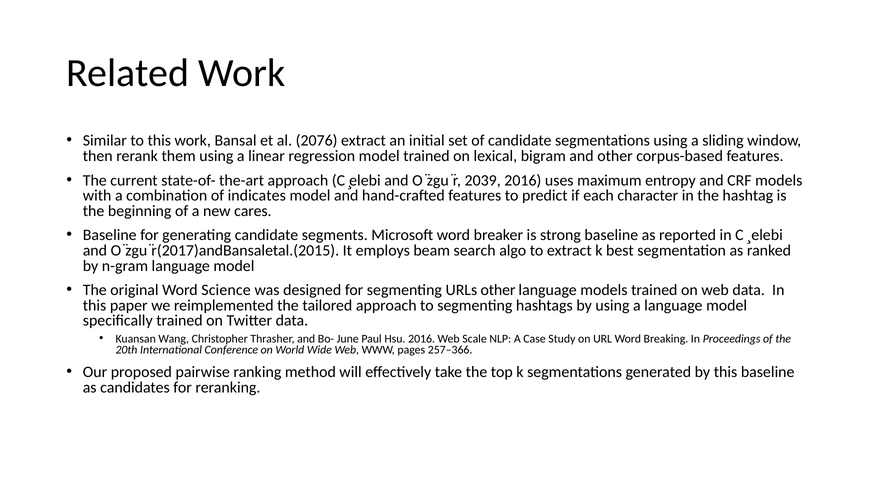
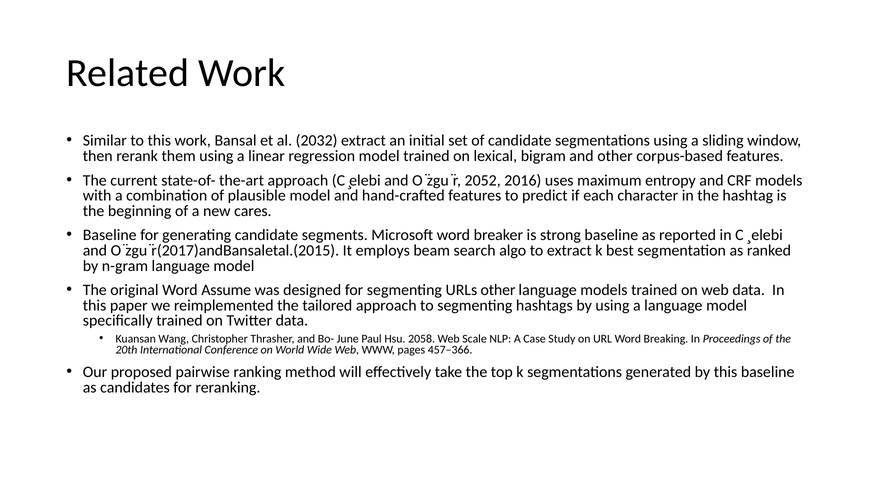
2076: 2076 -> 2032
2039: 2039 -> 2052
indicates: indicates -> plausible
Science: Science -> Assume
Hsu 2016: 2016 -> 2058
257–366: 257–366 -> 457–366
